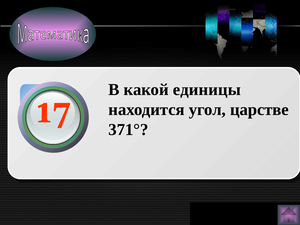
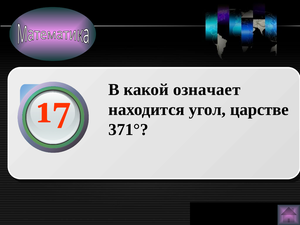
единицы: единицы -> означает
